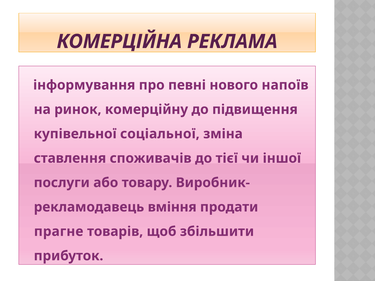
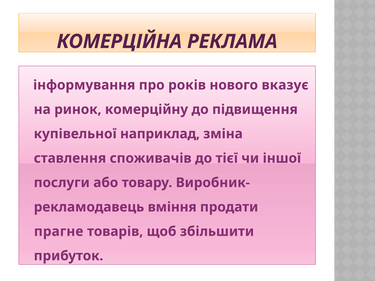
певні: певні -> років
напоїв: напоїв -> вказує
соціальної: соціальної -> наприклад
